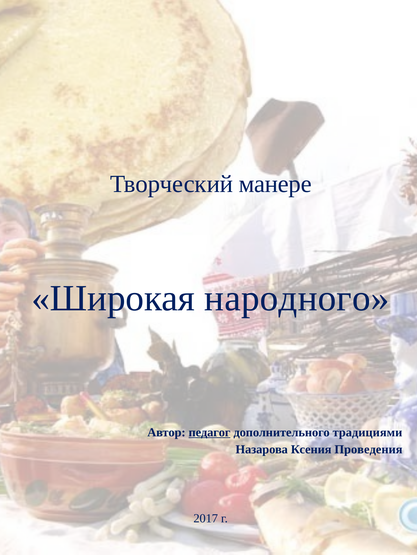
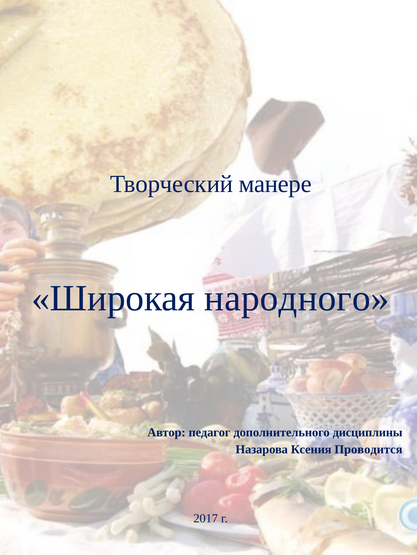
педагог underline: present -> none
традициями: традициями -> дисциплины
Проведения: Проведения -> Проводится
